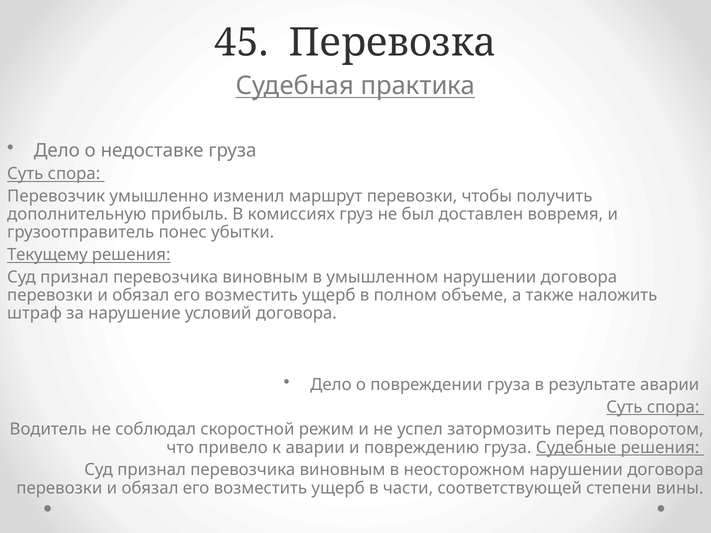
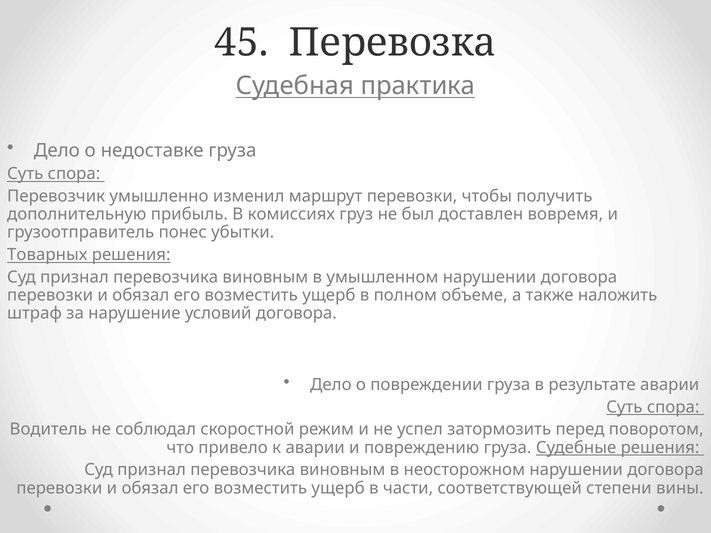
Текущему: Текущему -> Товарных
